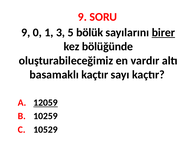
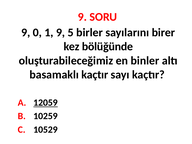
1 3: 3 -> 9
bölük: bölük -> birler
birer underline: present -> none
vardır: vardır -> binler
